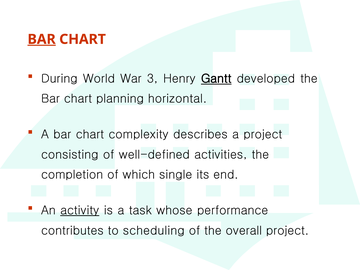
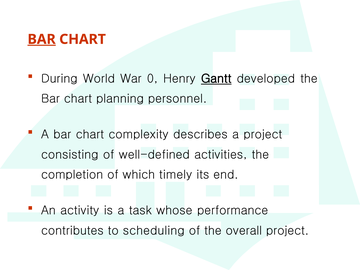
3: 3 -> 0
horizontal: horizontal -> personnel
single: single -> timely
activity underline: present -> none
